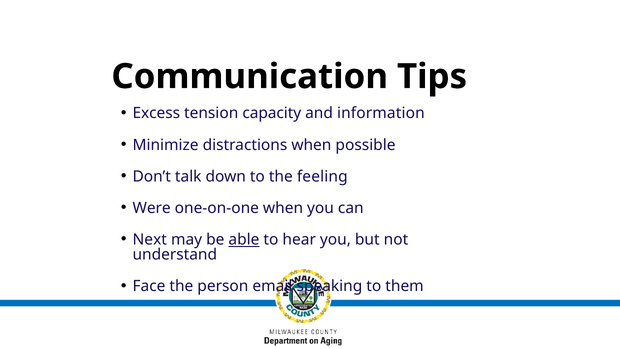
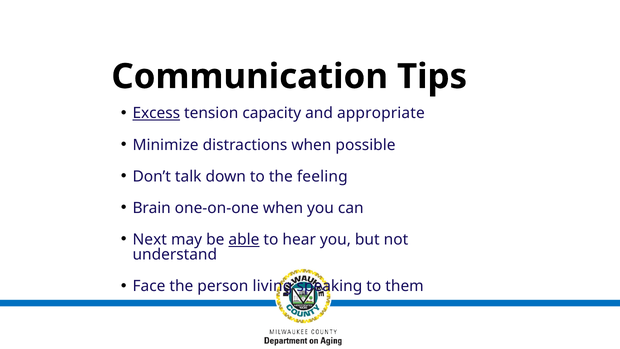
Excess underline: none -> present
information: information -> appropriate
Were: Were -> Brain
email: email -> living
